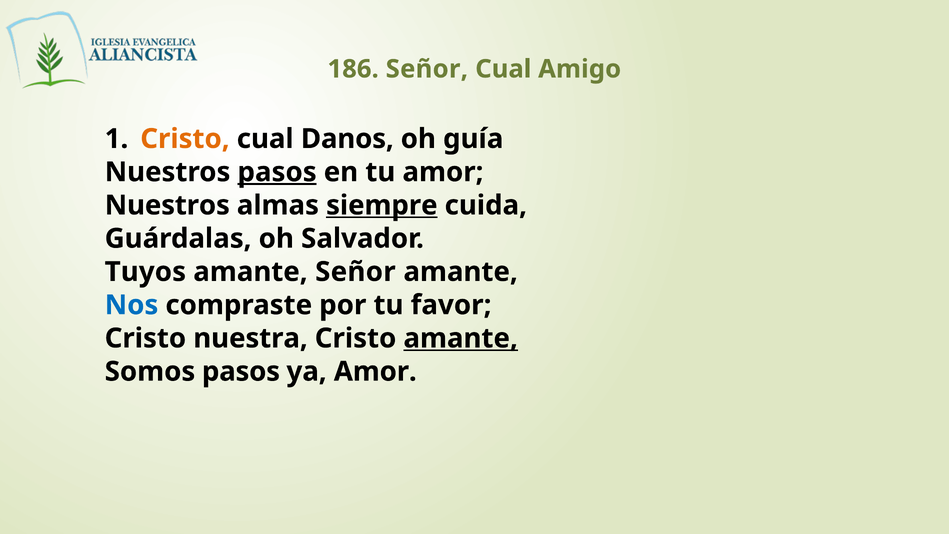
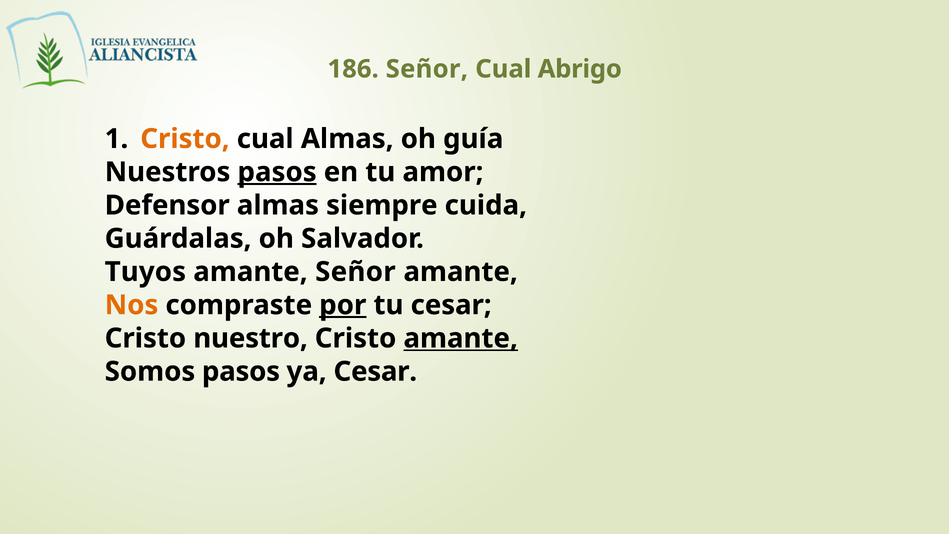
Amigo: Amigo -> Abrigo
cual Danos: Danos -> Almas
Nuestros at (167, 205): Nuestros -> Defensor
siempre underline: present -> none
Nos colour: blue -> orange
por underline: none -> present
tu favor: favor -> cesar
nuestra: nuestra -> nuestro
ya Amor: Amor -> Cesar
